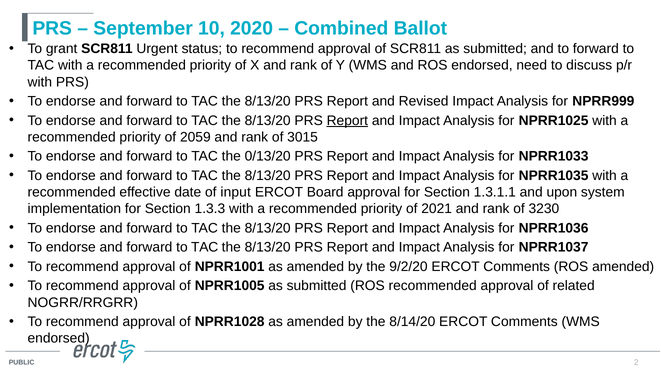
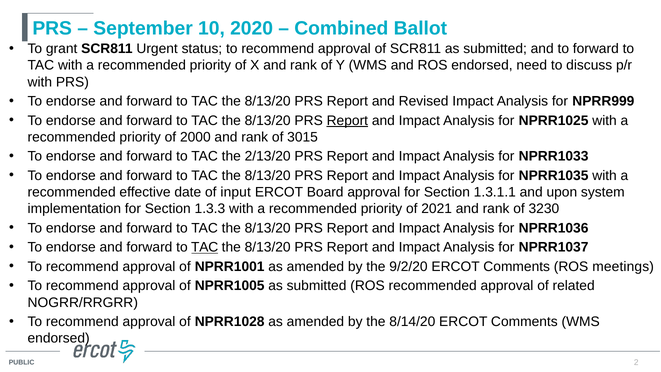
2059: 2059 -> 2000
0/13/20: 0/13/20 -> 2/13/20
TAC at (205, 247) underline: none -> present
ROS amended: amended -> meetings
